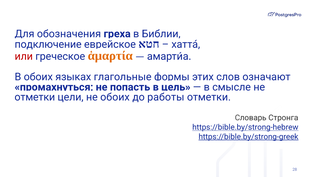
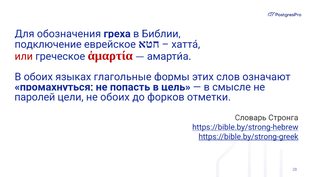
ἁμαρτία colour: orange -> red
отметки at (35, 97): отметки -> паролей
работы: работы -> форков
